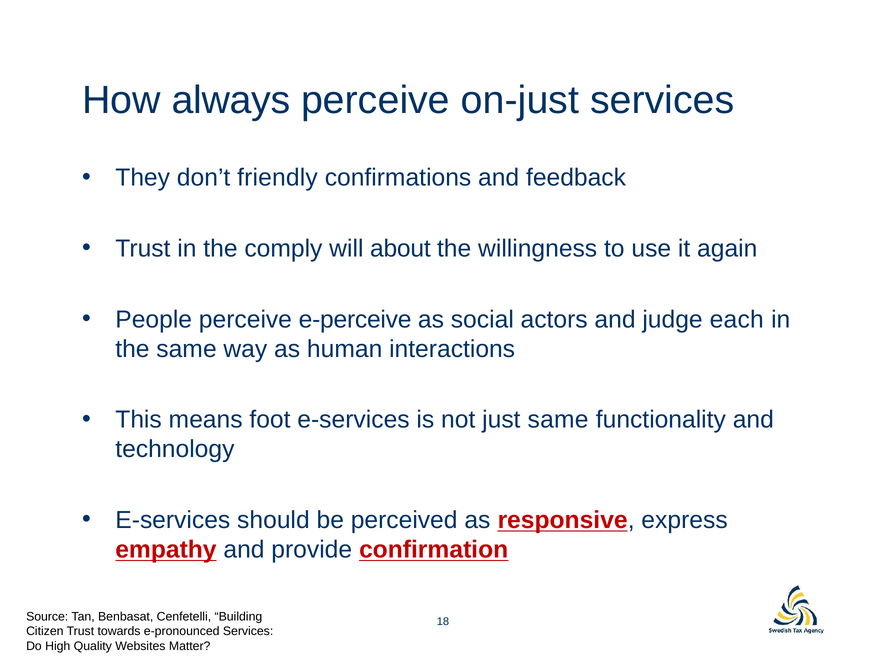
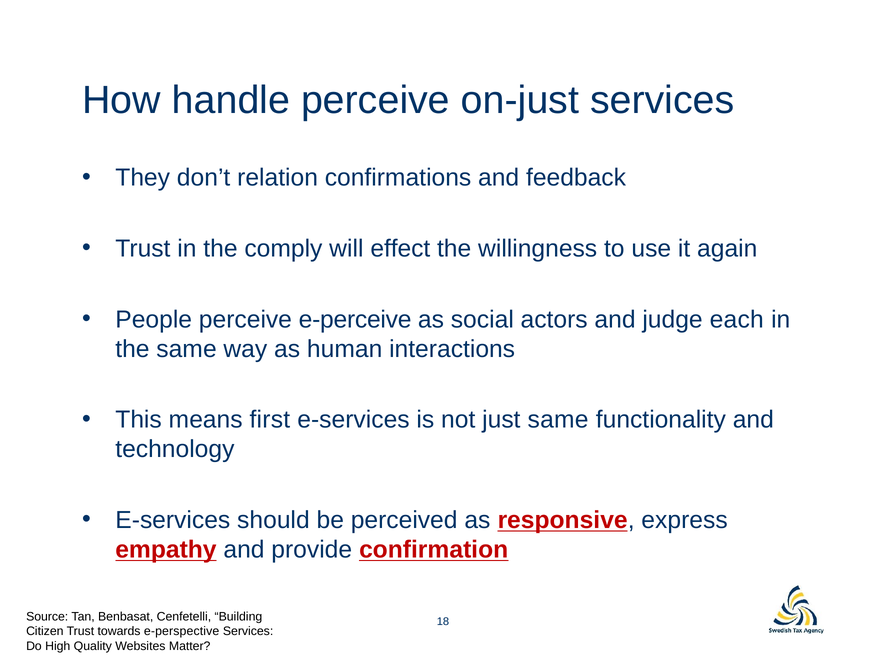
always: always -> handle
friendly: friendly -> relation
about: about -> effect
foot: foot -> first
e-pronounced: e-pronounced -> e-perspective
